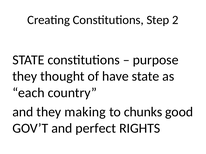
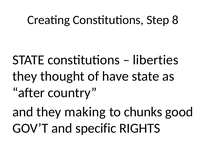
2: 2 -> 8
purpose: purpose -> liberties
each: each -> after
perfect: perfect -> specific
